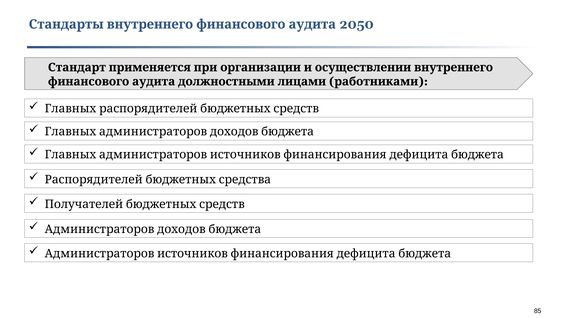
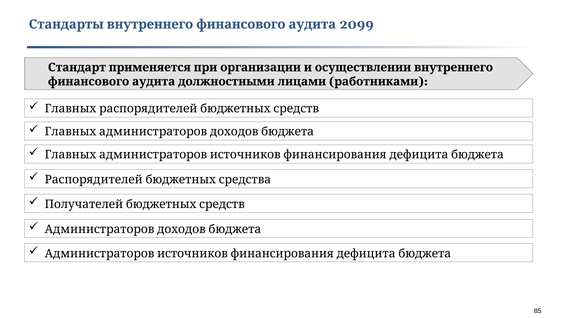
2050: 2050 -> 2099
